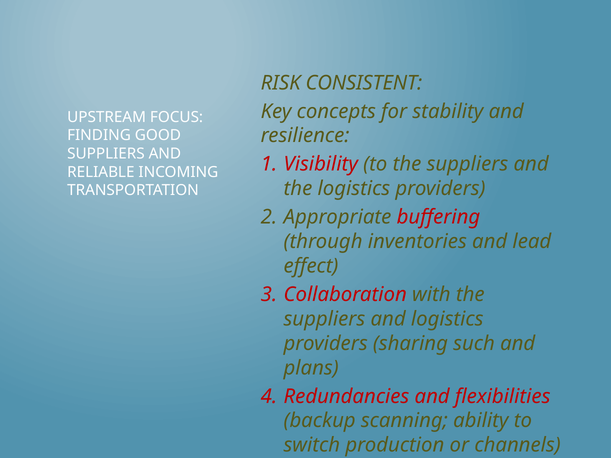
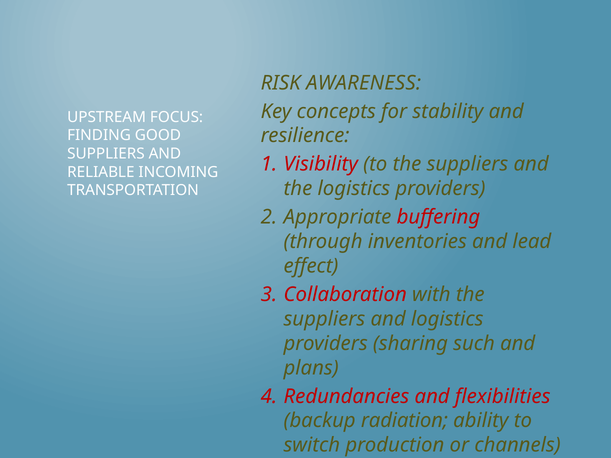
CONSISTENT: CONSISTENT -> AWARENESS
scanning: scanning -> radiation
